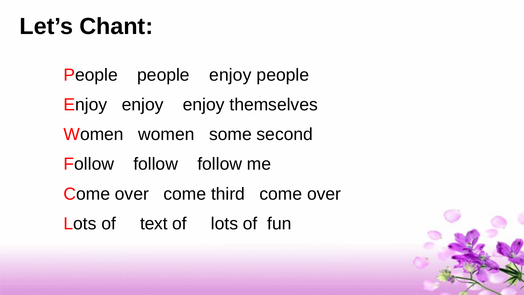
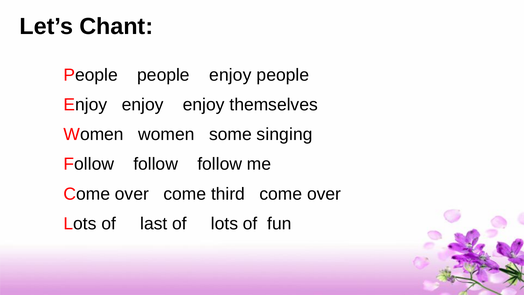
second: second -> singing
text: text -> last
